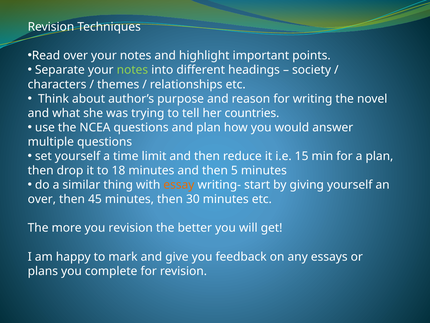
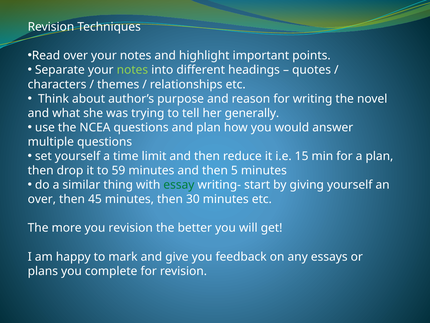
society: society -> quotes
countries: countries -> generally
18: 18 -> 59
essay colour: orange -> green
